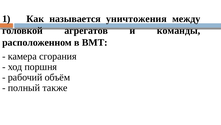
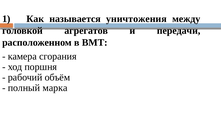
команды: команды -> передачи
также: также -> марка
